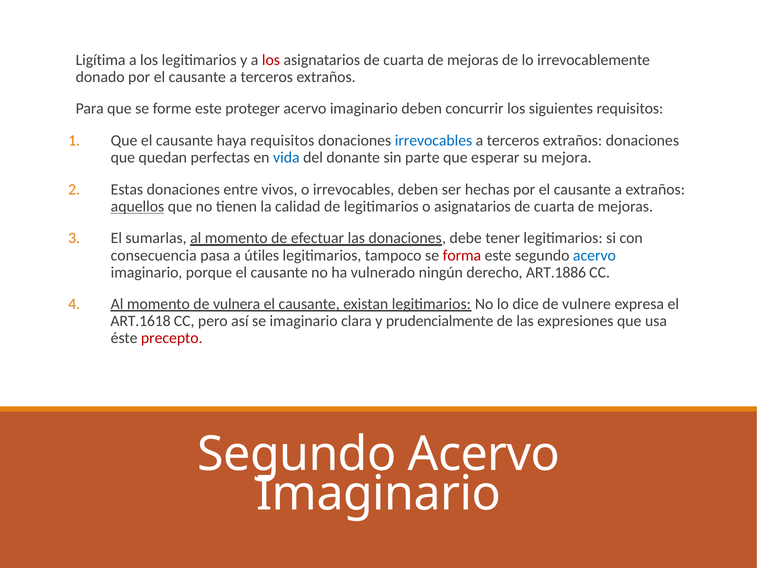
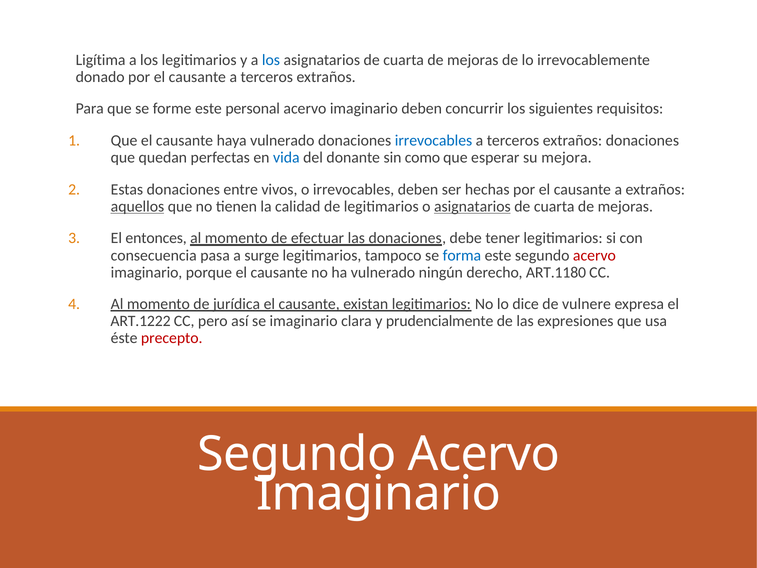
los at (271, 60) colour: red -> blue
proteger: proteger -> personal
haya requisitos: requisitos -> vulnerado
parte: parte -> como
asignatarios at (472, 206) underline: none -> present
sumarlas: sumarlas -> entonces
útiles: útiles -> surge
forma colour: red -> blue
acervo at (594, 255) colour: blue -> red
ART.1886: ART.1886 -> ART.1180
vulnera: vulnera -> jurídica
ART.1618: ART.1618 -> ART.1222
